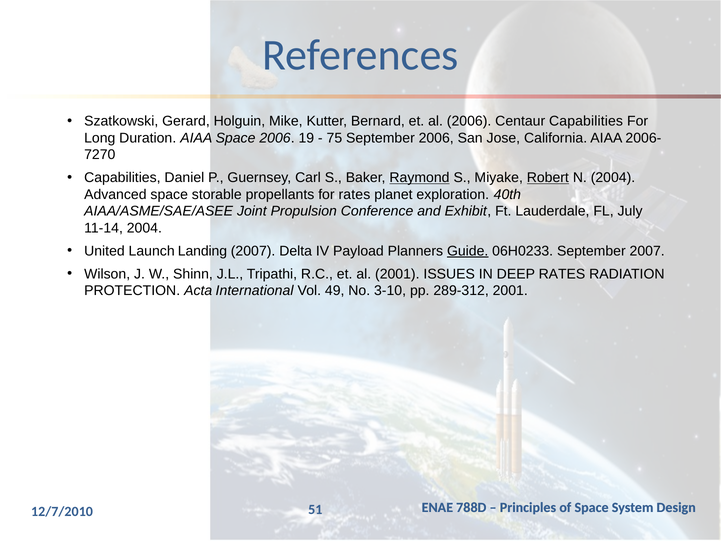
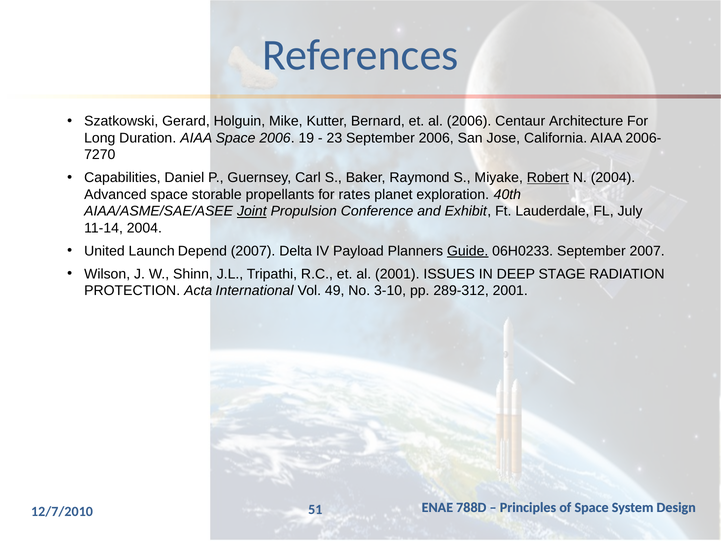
Centaur Capabilities: Capabilities -> Architecture
75: 75 -> 23
Raymond underline: present -> none
Joint underline: none -> present
Landing: Landing -> Depend
DEEP RATES: RATES -> STAGE
